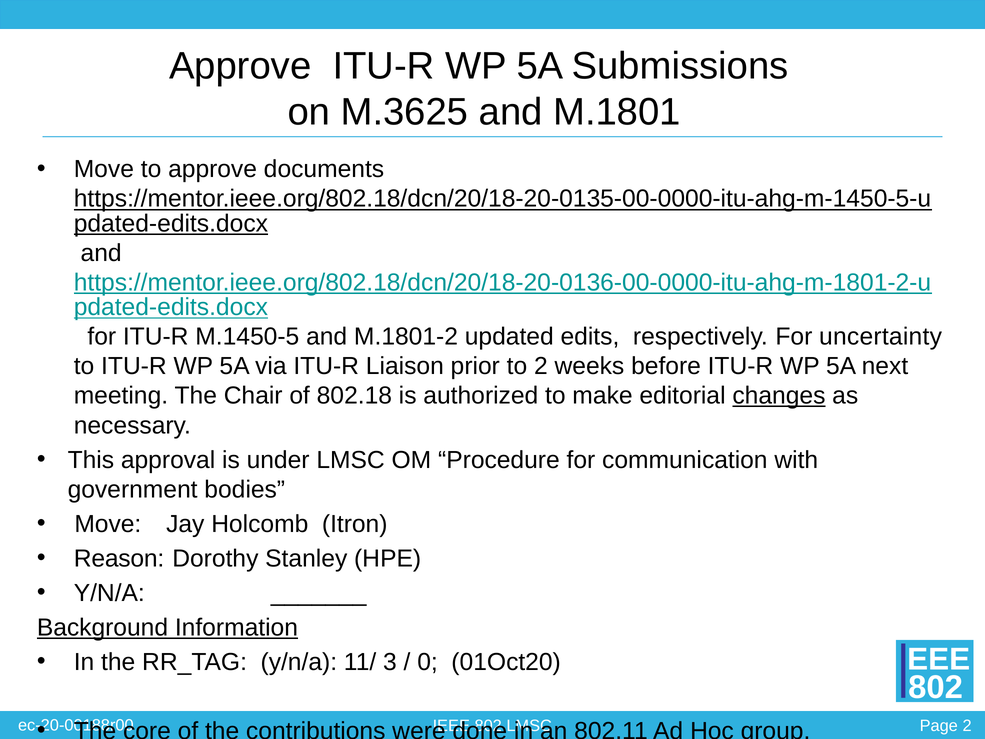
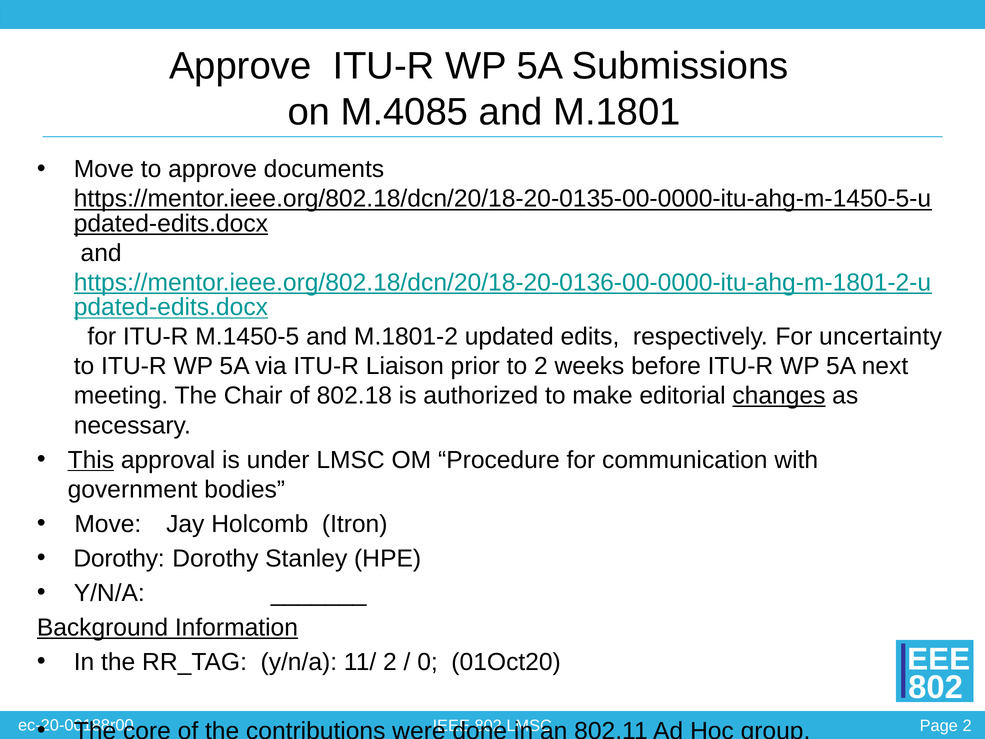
M.3625: M.3625 -> M.4085
This underline: none -> present
Reason at (119, 558): Reason -> Dorothy
11/ 3: 3 -> 2
